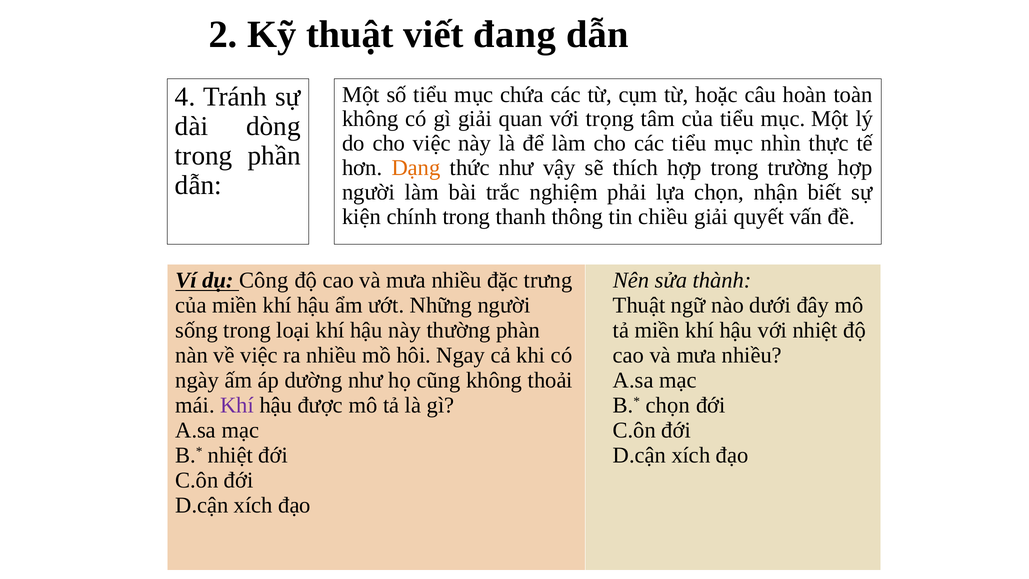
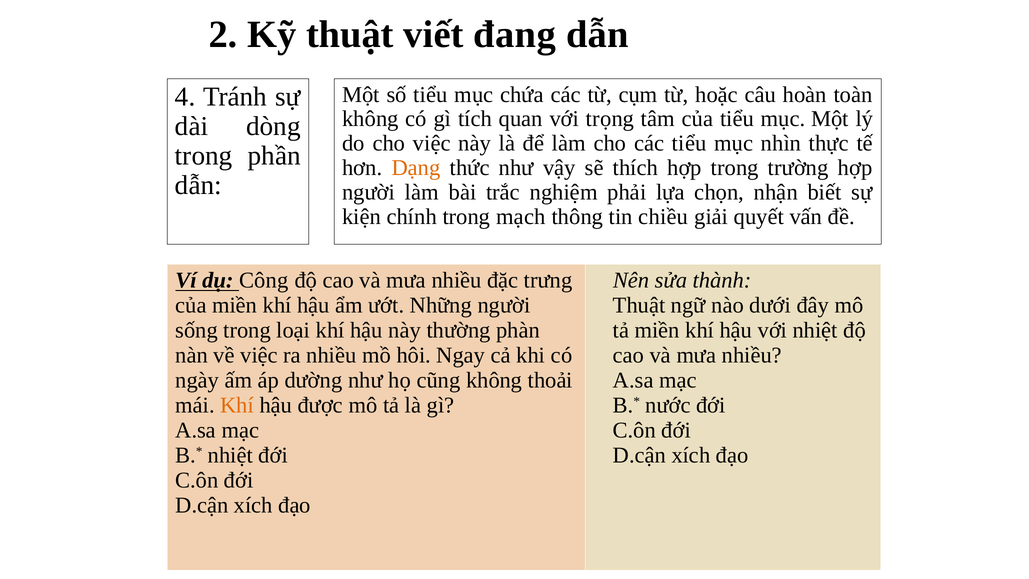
gì giải: giải -> tích
thanh: thanh -> mạch
Khí at (237, 405) colour: purple -> orange
chọn at (668, 405): chọn -> nước
